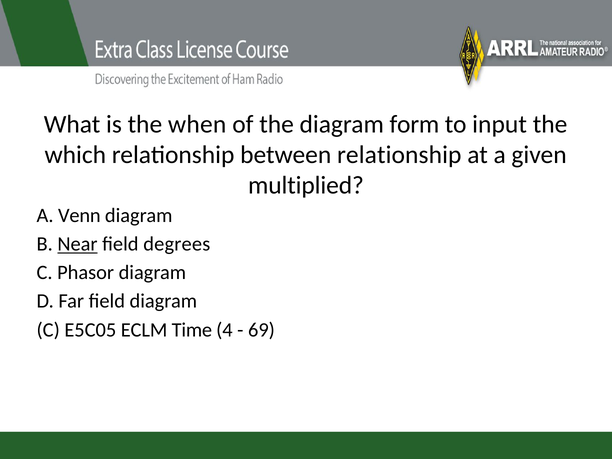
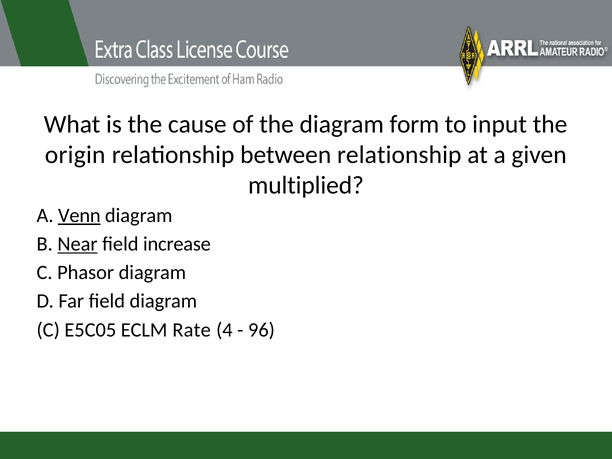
when: when -> cause
which: which -> origin
Venn underline: none -> present
degrees: degrees -> increase
Time: Time -> Rate
69: 69 -> 96
